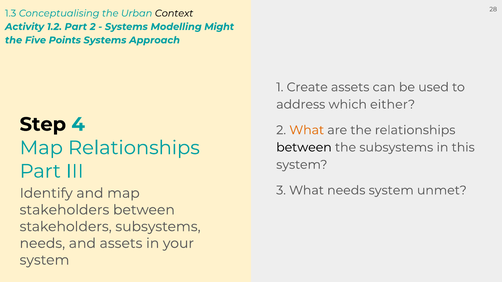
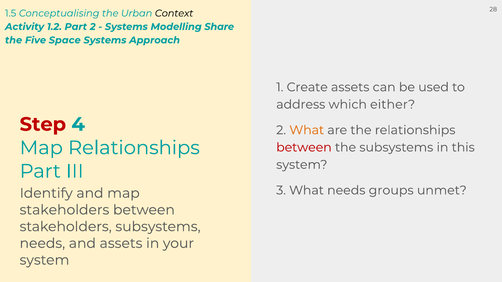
1.3: 1.3 -> 1.5
Might: Might -> Share
Points: Points -> Space
Step colour: black -> red
between at (304, 148) colour: black -> red
needs system: system -> groups
